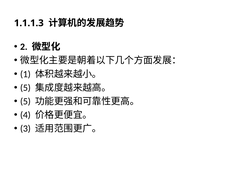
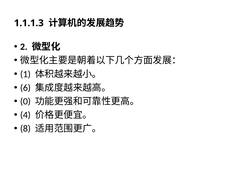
5 at (25, 88): 5 -> 6
5 at (25, 101): 5 -> 0
3: 3 -> 8
